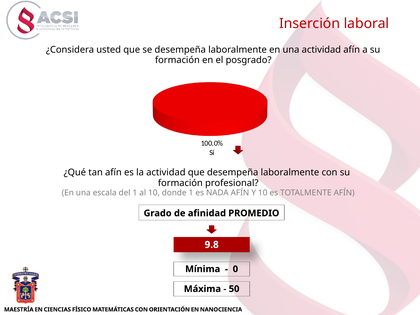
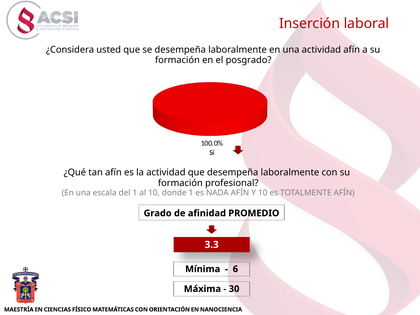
9.8: 9.8 -> 3.3
0: 0 -> 6
50: 50 -> 30
